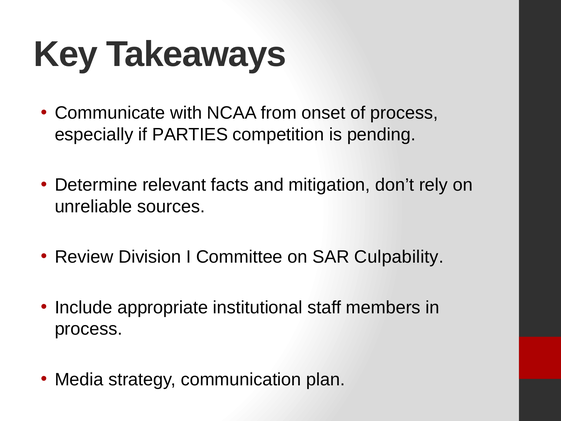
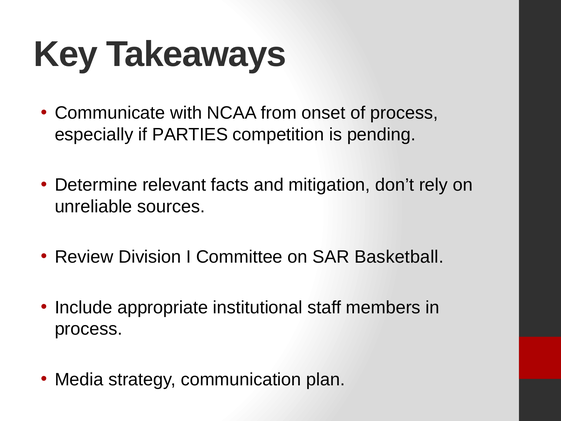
Culpability: Culpability -> Basketball
